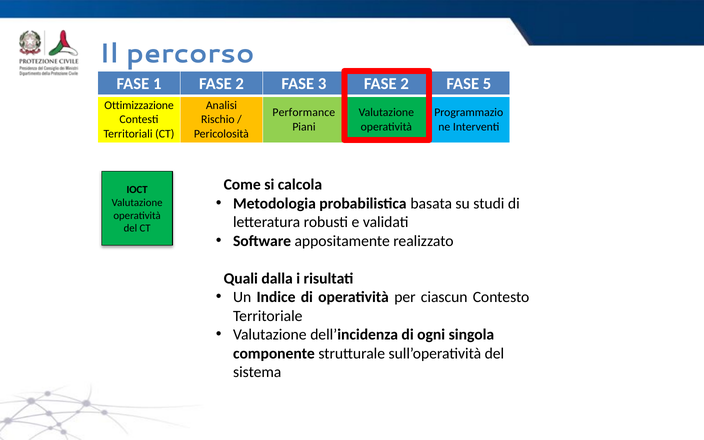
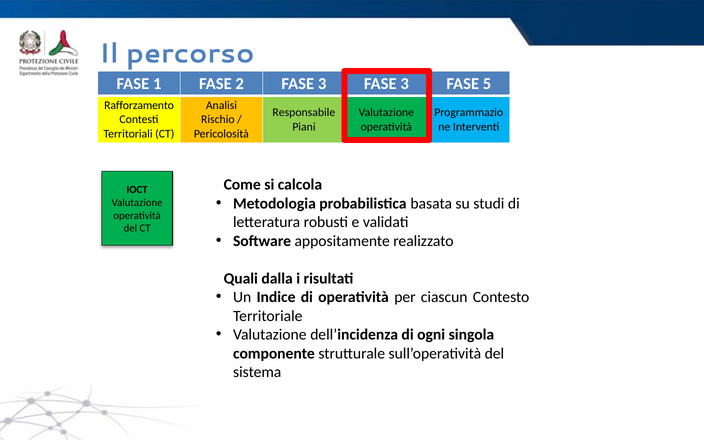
3 FASE 2: 2 -> 3
Ottimizzazione: Ottimizzazione -> Rafforzamento
Performance: Performance -> Responsabile
